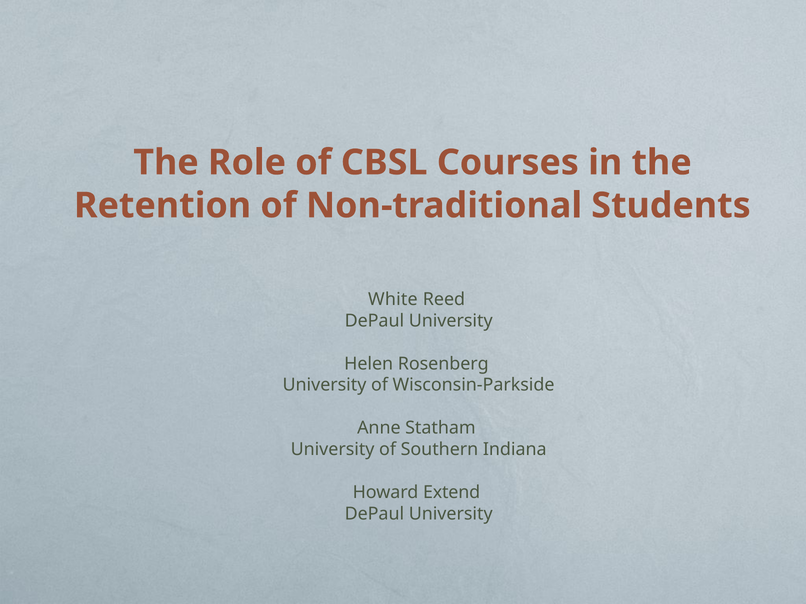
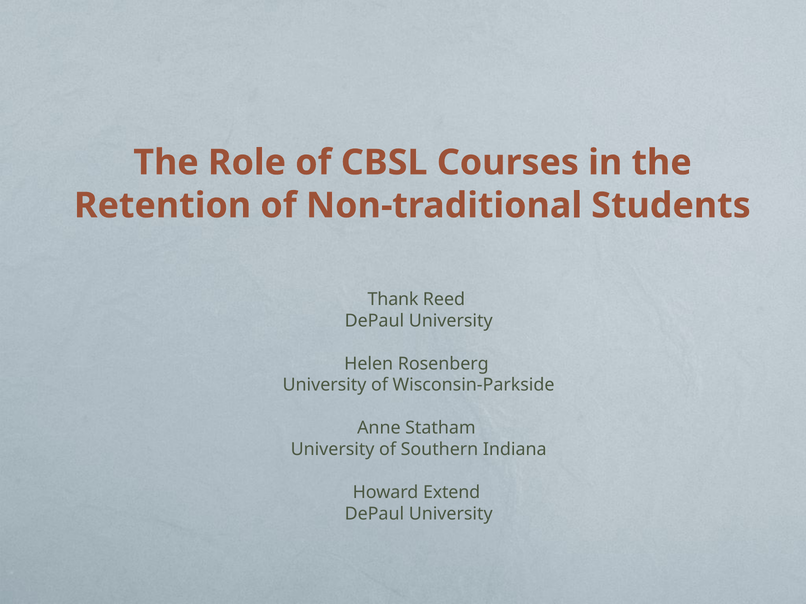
White: White -> Thank
